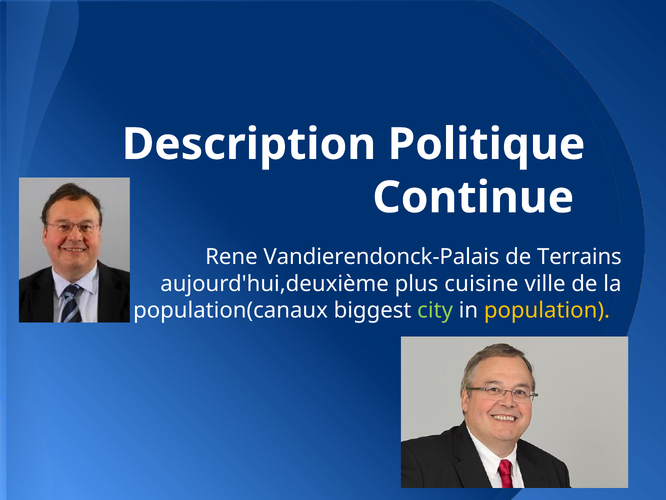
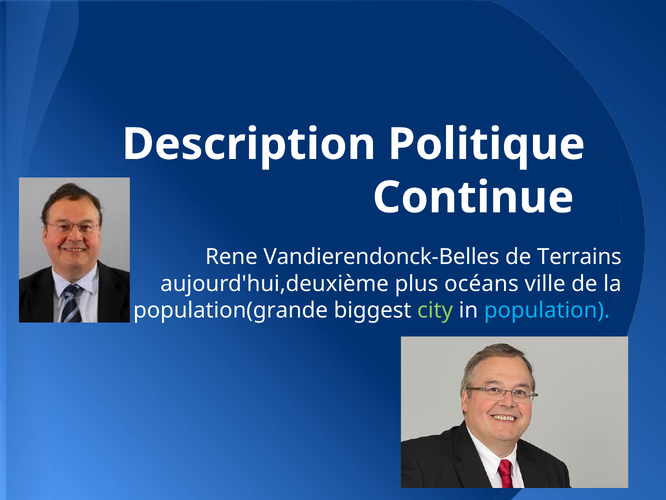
Vandierendonck-Palais: Vandierendonck-Palais -> Vandierendonck-Belles
cuisine: cuisine -> océans
population(canaux: population(canaux -> population(grande
population colour: yellow -> light blue
